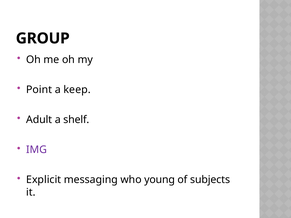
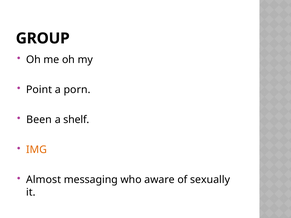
keep: keep -> porn
Adult: Adult -> Been
IMG colour: purple -> orange
Explicit: Explicit -> Almost
young: young -> aware
subjects: subjects -> sexually
